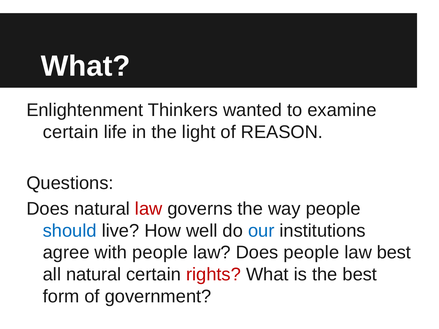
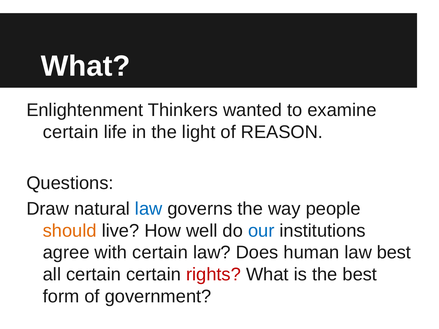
Does at (48, 209): Does -> Draw
law at (149, 209) colour: red -> blue
should colour: blue -> orange
with people: people -> certain
Does people: people -> human
all natural: natural -> certain
